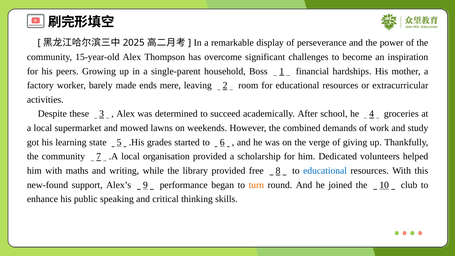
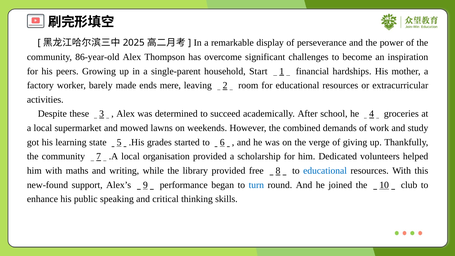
15-year-old: 15-year-old -> 86-year-old
Boss: Boss -> Start
turn colour: orange -> blue
